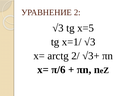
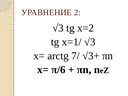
x=5: x=5 -> x=2
2/: 2/ -> 7/
